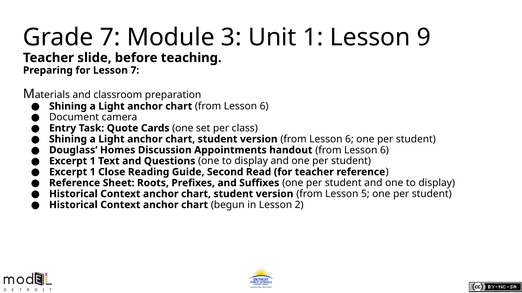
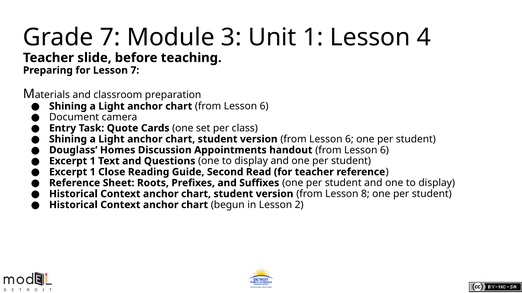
9: 9 -> 4
5: 5 -> 8
